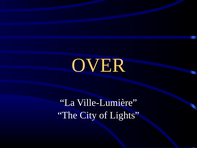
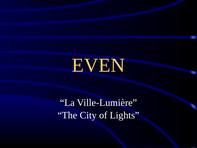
OVER: OVER -> EVEN
